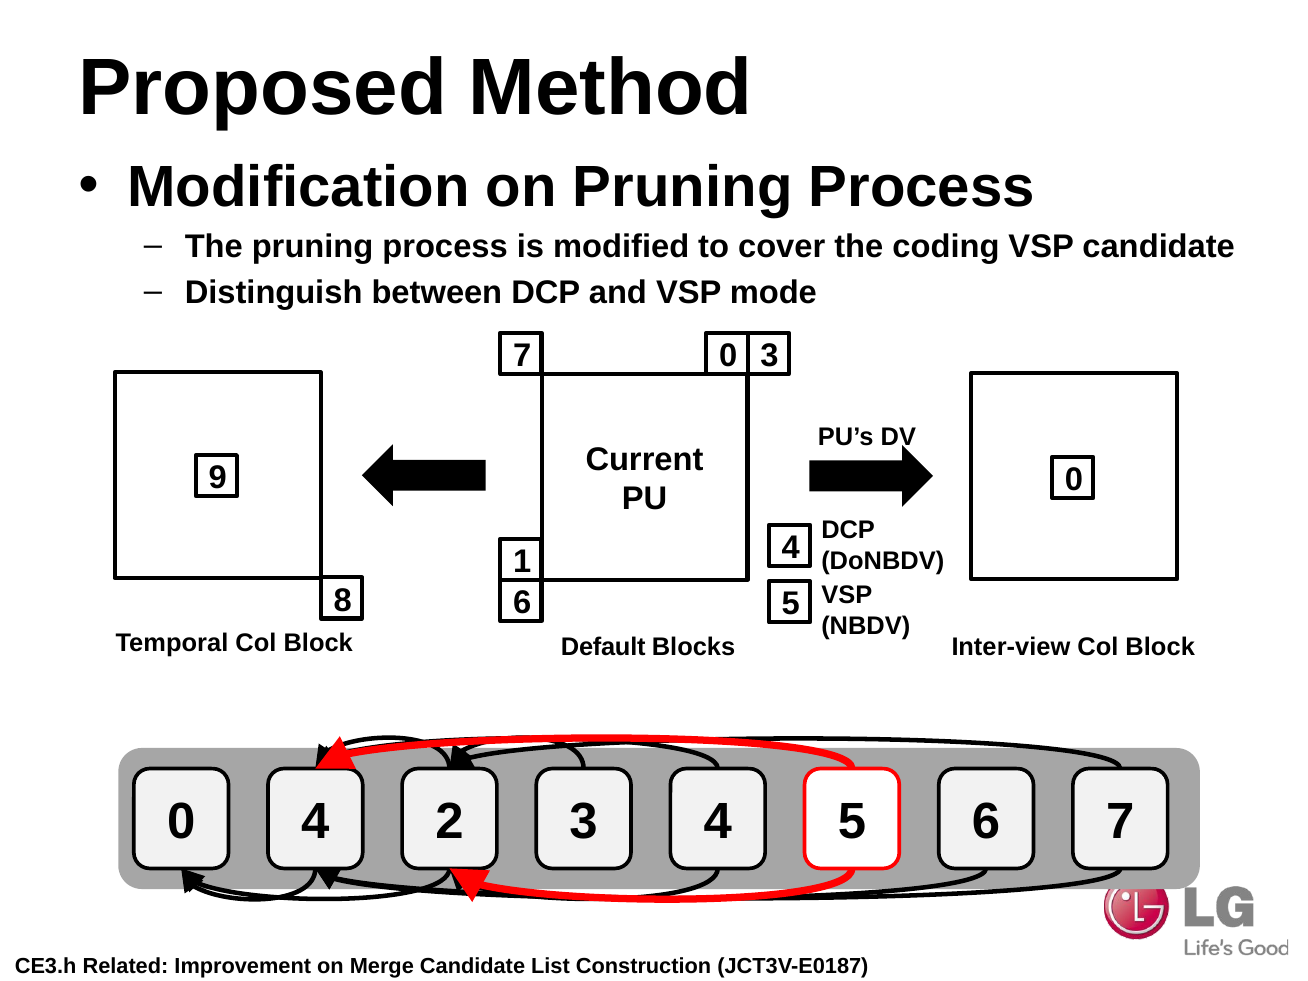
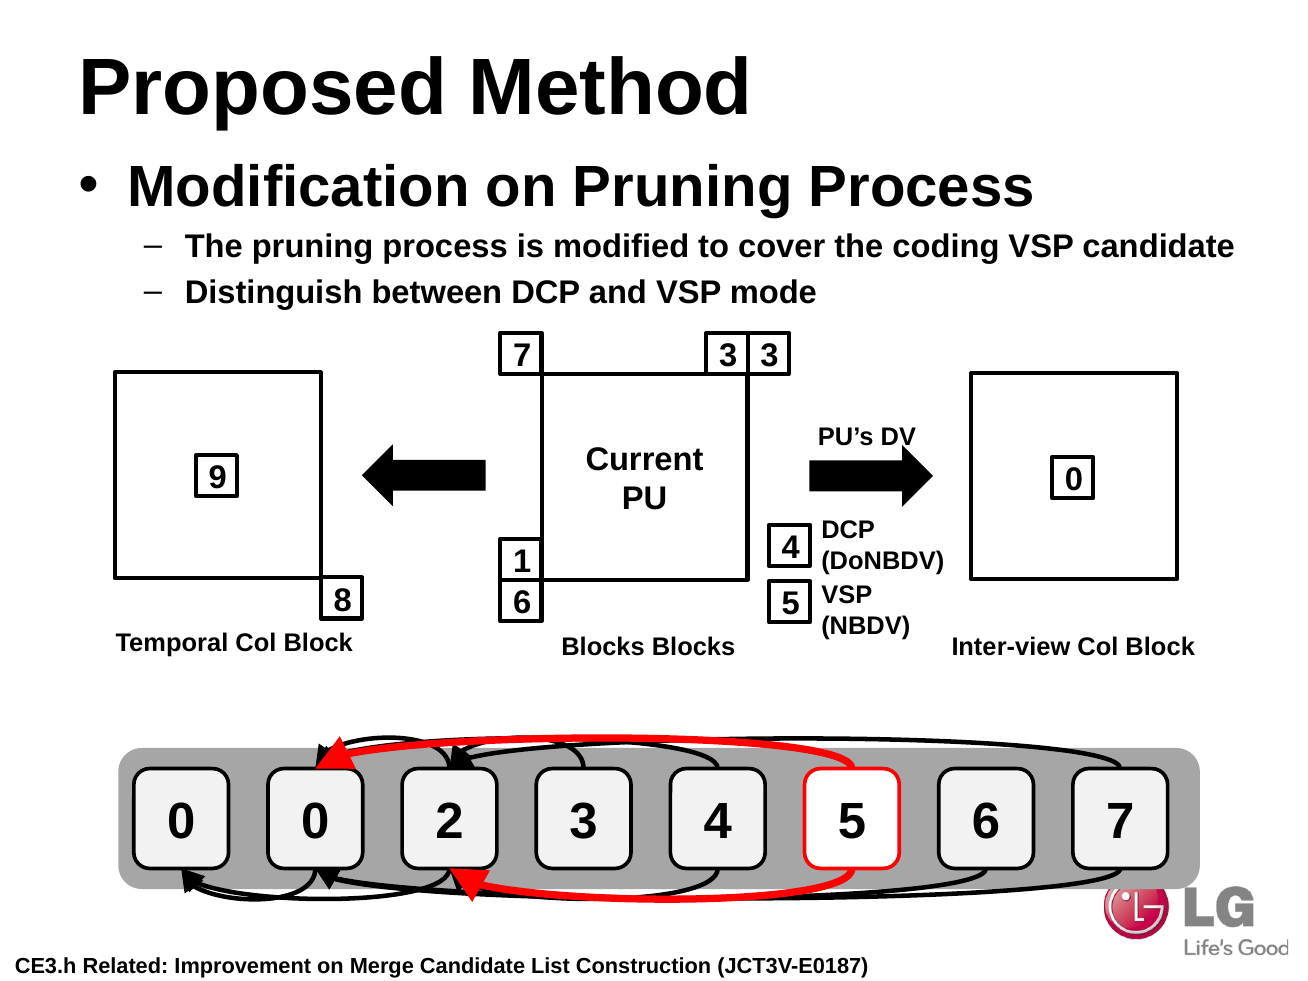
7 0: 0 -> 3
Default at (603, 647): Default -> Blocks
0 4: 4 -> 0
